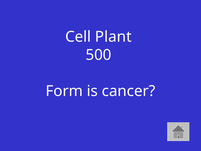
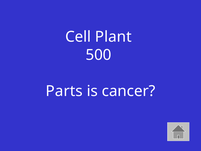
Form: Form -> Parts
